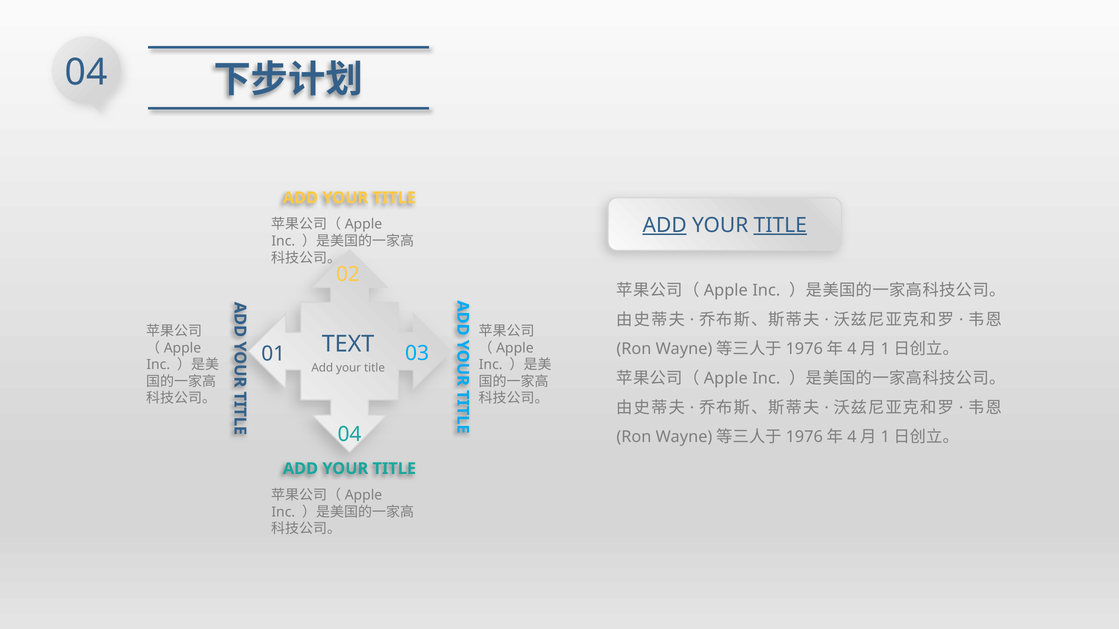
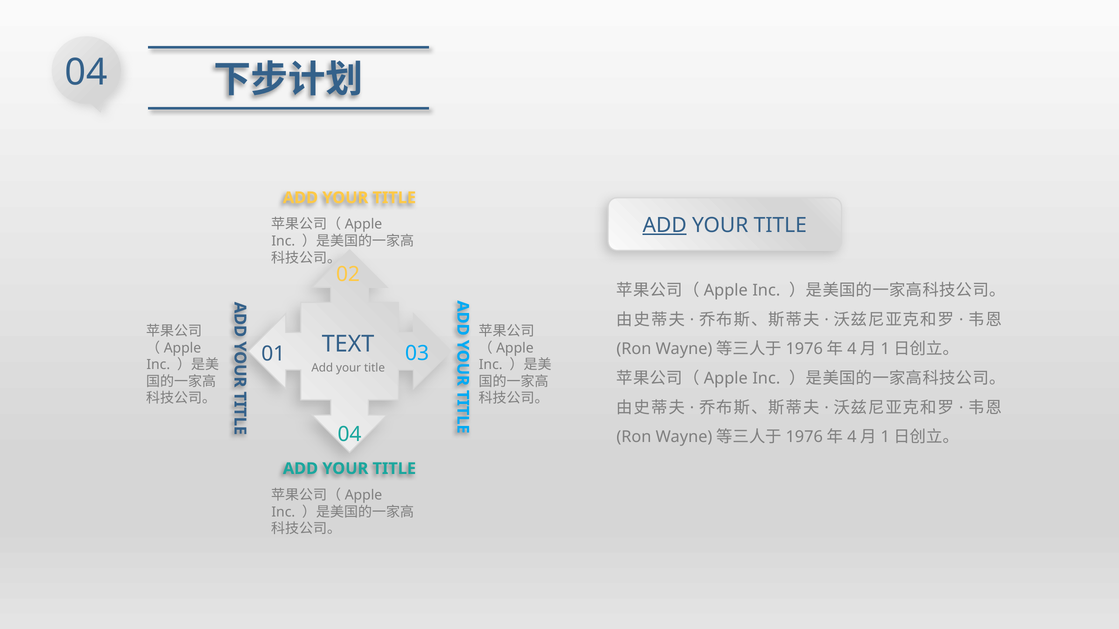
TITLE at (780, 225) underline: present -> none
